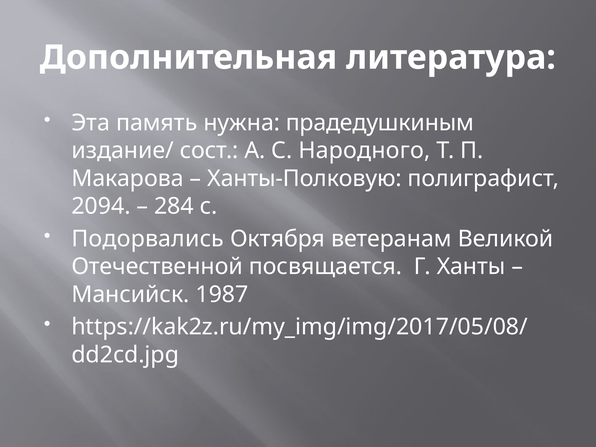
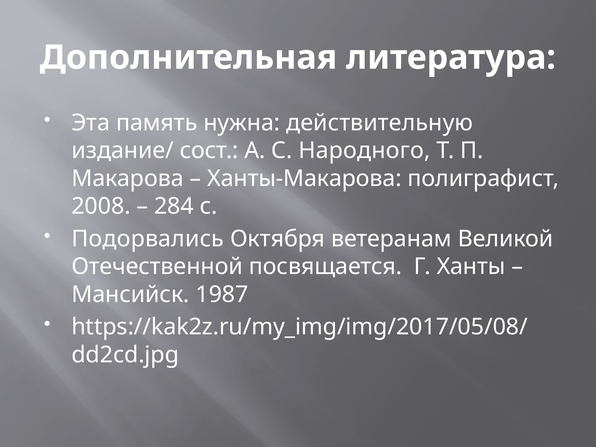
прадедушкиным: прадедушкиным -> действительную
Ханты-Полковую: Ханты-Полковую -> Ханты-Макарова
2094: 2094 -> 2008
